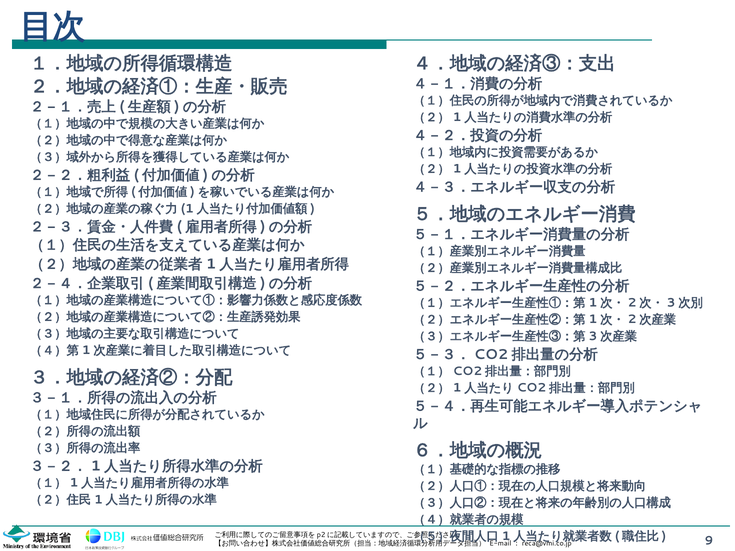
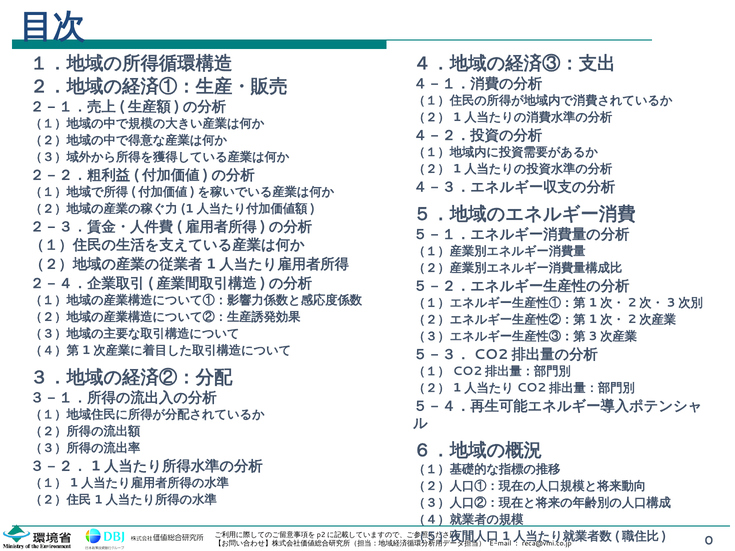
9: 9 -> 0
